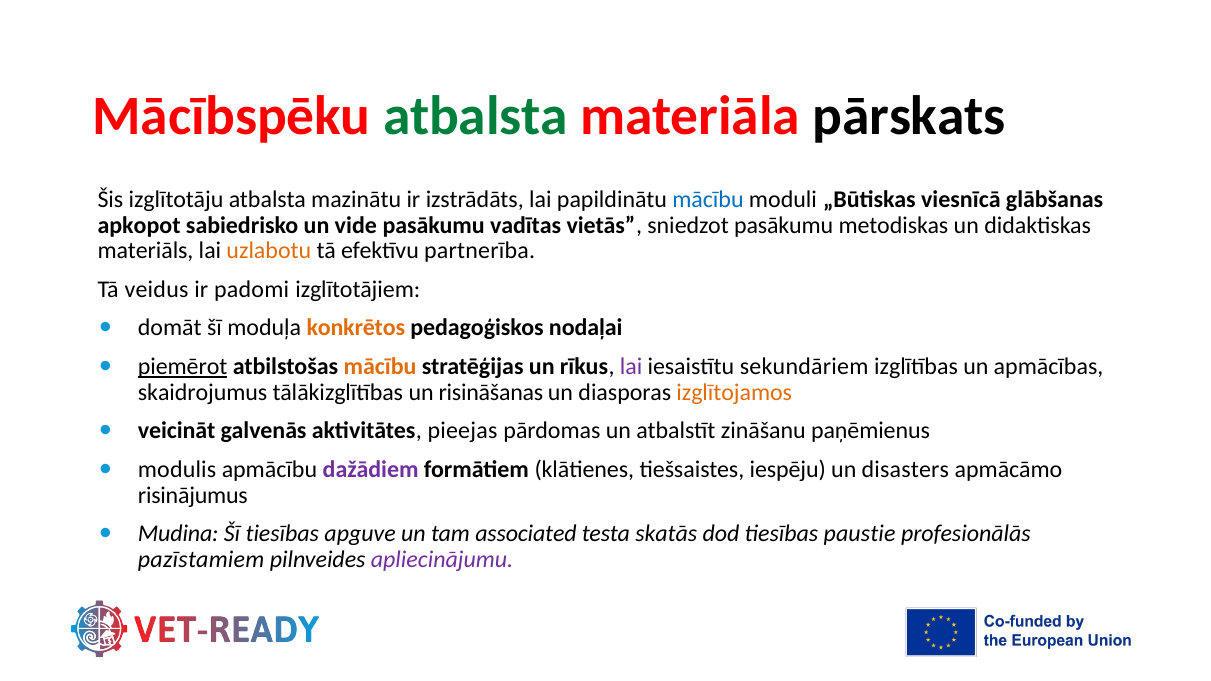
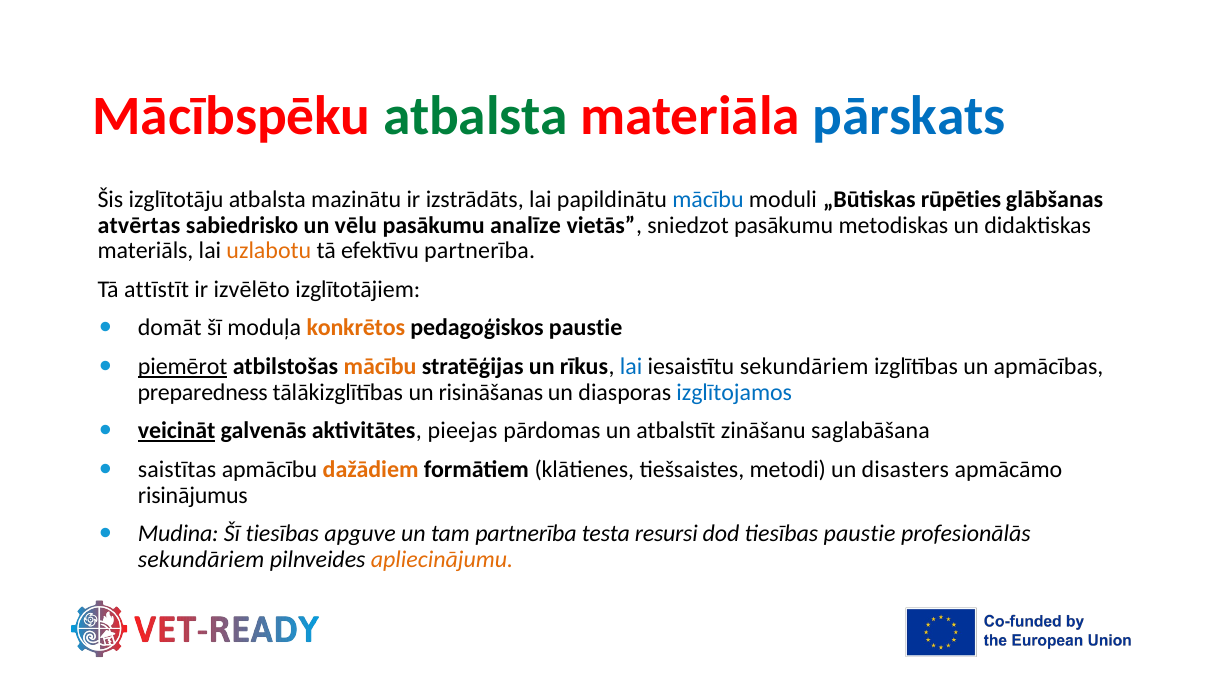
pārskats colour: black -> blue
viesnīcā: viesnīcā -> rūpēties
apkopot: apkopot -> atvērtas
vide: vide -> vēlu
vadītas: vadītas -> analīze
veidus: veidus -> attīstīt
padomi: padomi -> izvēlēto
pedagoģiskos nodaļai: nodaļai -> paustie
lai at (631, 367) colour: purple -> blue
skaidrojumus: skaidrojumus -> preparedness
izglītojamos colour: orange -> blue
veicināt underline: none -> present
paņēmienus: paņēmienus -> saglabāšana
modulis: modulis -> saistītas
dažādiem colour: purple -> orange
iespēju: iespēju -> metodi
tam associated: associated -> partnerība
skatās: skatās -> resursi
pazīstamiem at (201, 560): pazīstamiem -> sekundāriem
apliecinājumu colour: purple -> orange
